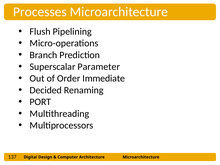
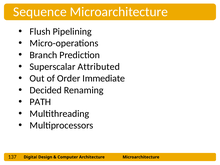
Processes: Processes -> Sequence
Parameter: Parameter -> Attributed
PORT: PORT -> PATH
